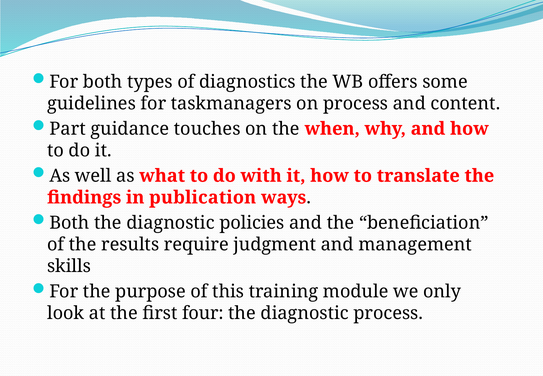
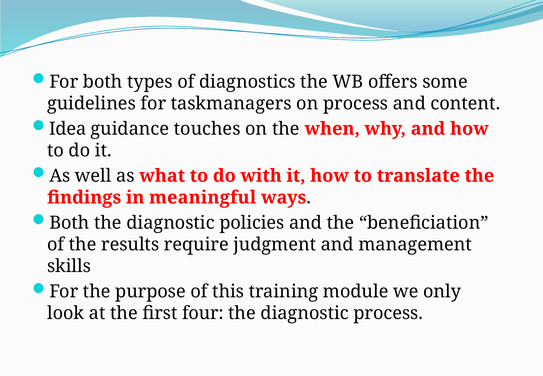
Part: Part -> Idea
publication: publication -> meaningful
